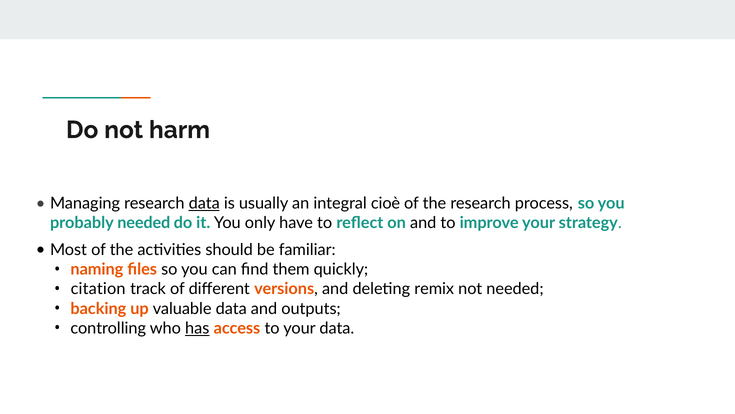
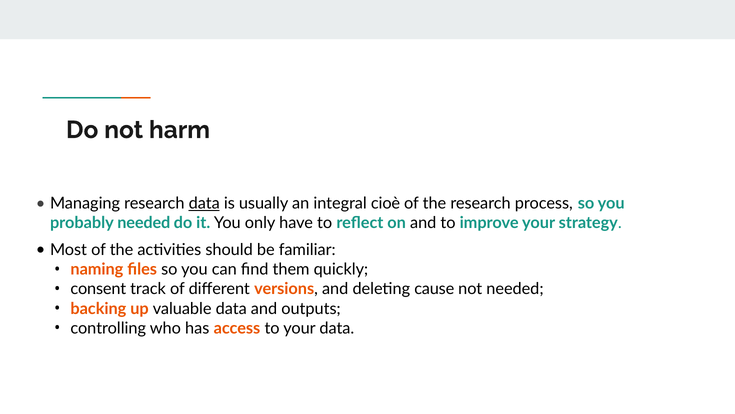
citation: citation -> consent
remix: remix -> cause
has underline: present -> none
